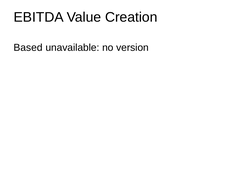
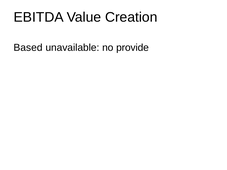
version: version -> provide
